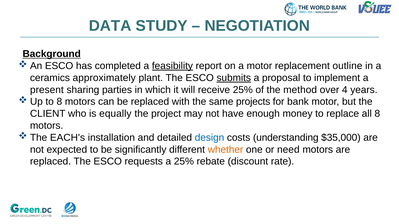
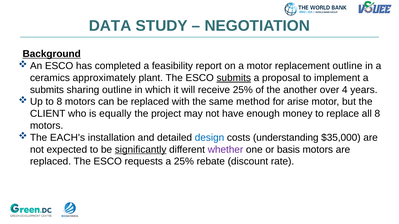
feasibility underline: present -> none
present at (47, 90): present -> submits
sharing parties: parties -> outline
method: method -> another
projects: projects -> method
bank: bank -> arise
significantly underline: none -> present
whether colour: orange -> purple
need: need -> basis
